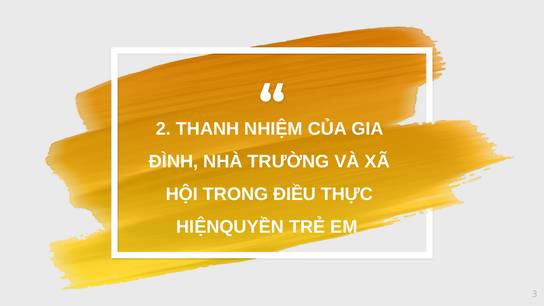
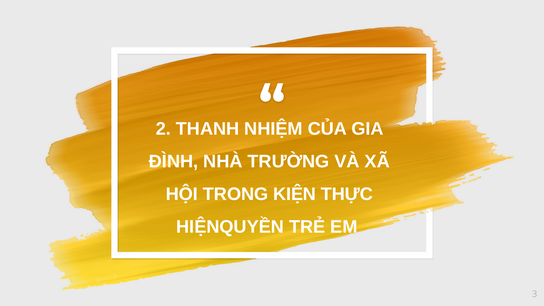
ĐIỀU: ĐIỀU -> KIỆN
